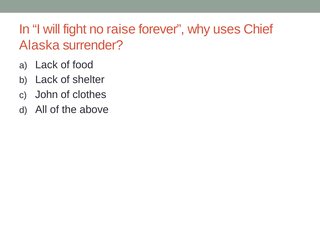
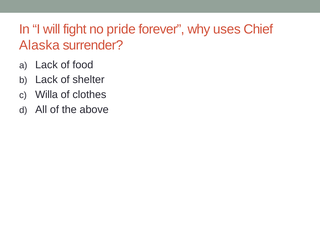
raise: raise -> pride
John: John -> Willa
